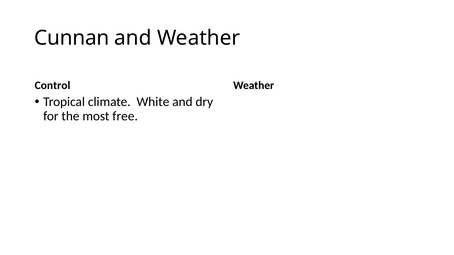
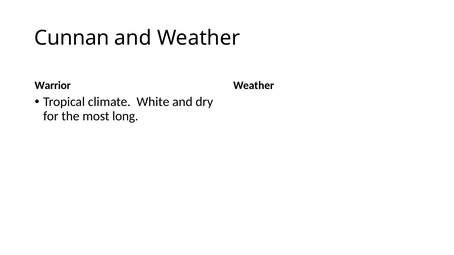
Control: Control -> Warrior
free: free -> long
